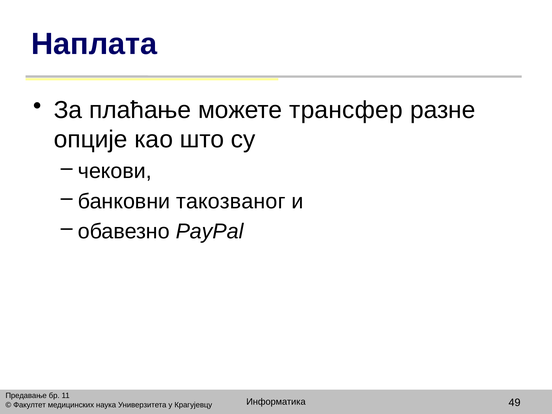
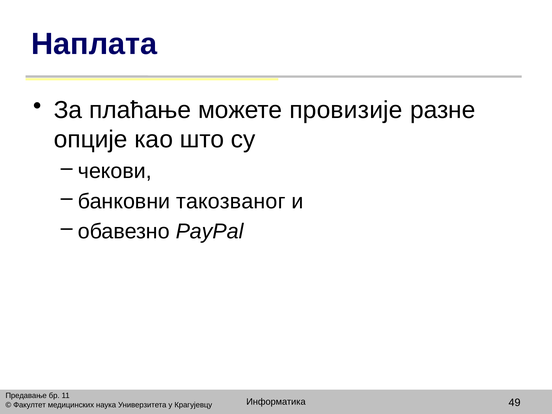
трансфер: трансфер -> провизије
